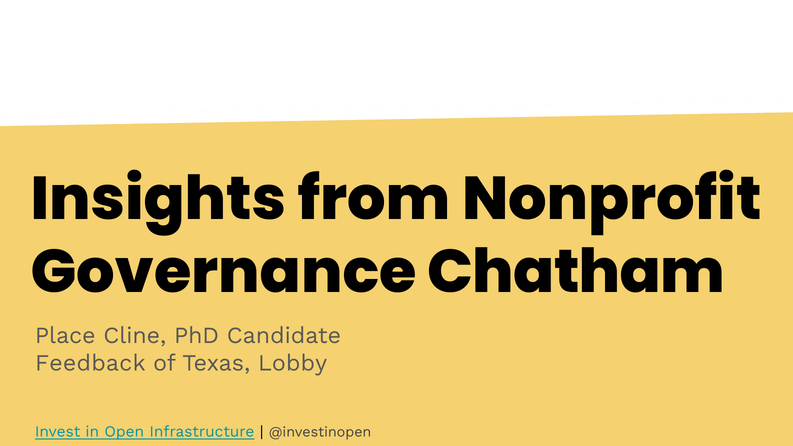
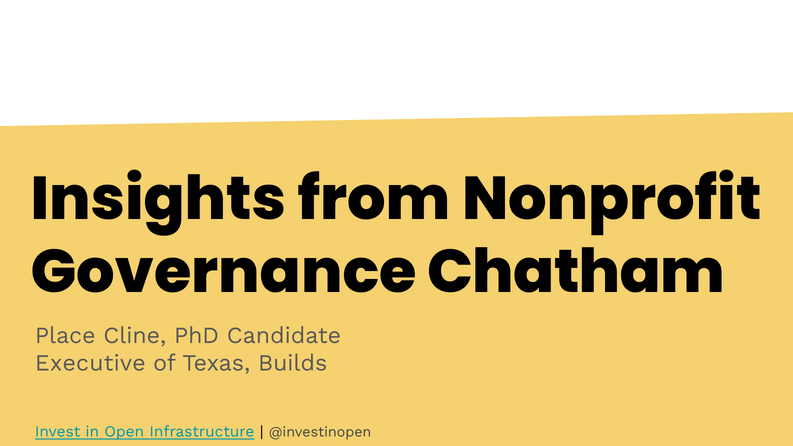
Feedback: Feedback -> Executive
Lobby: Lobby -> Builds
